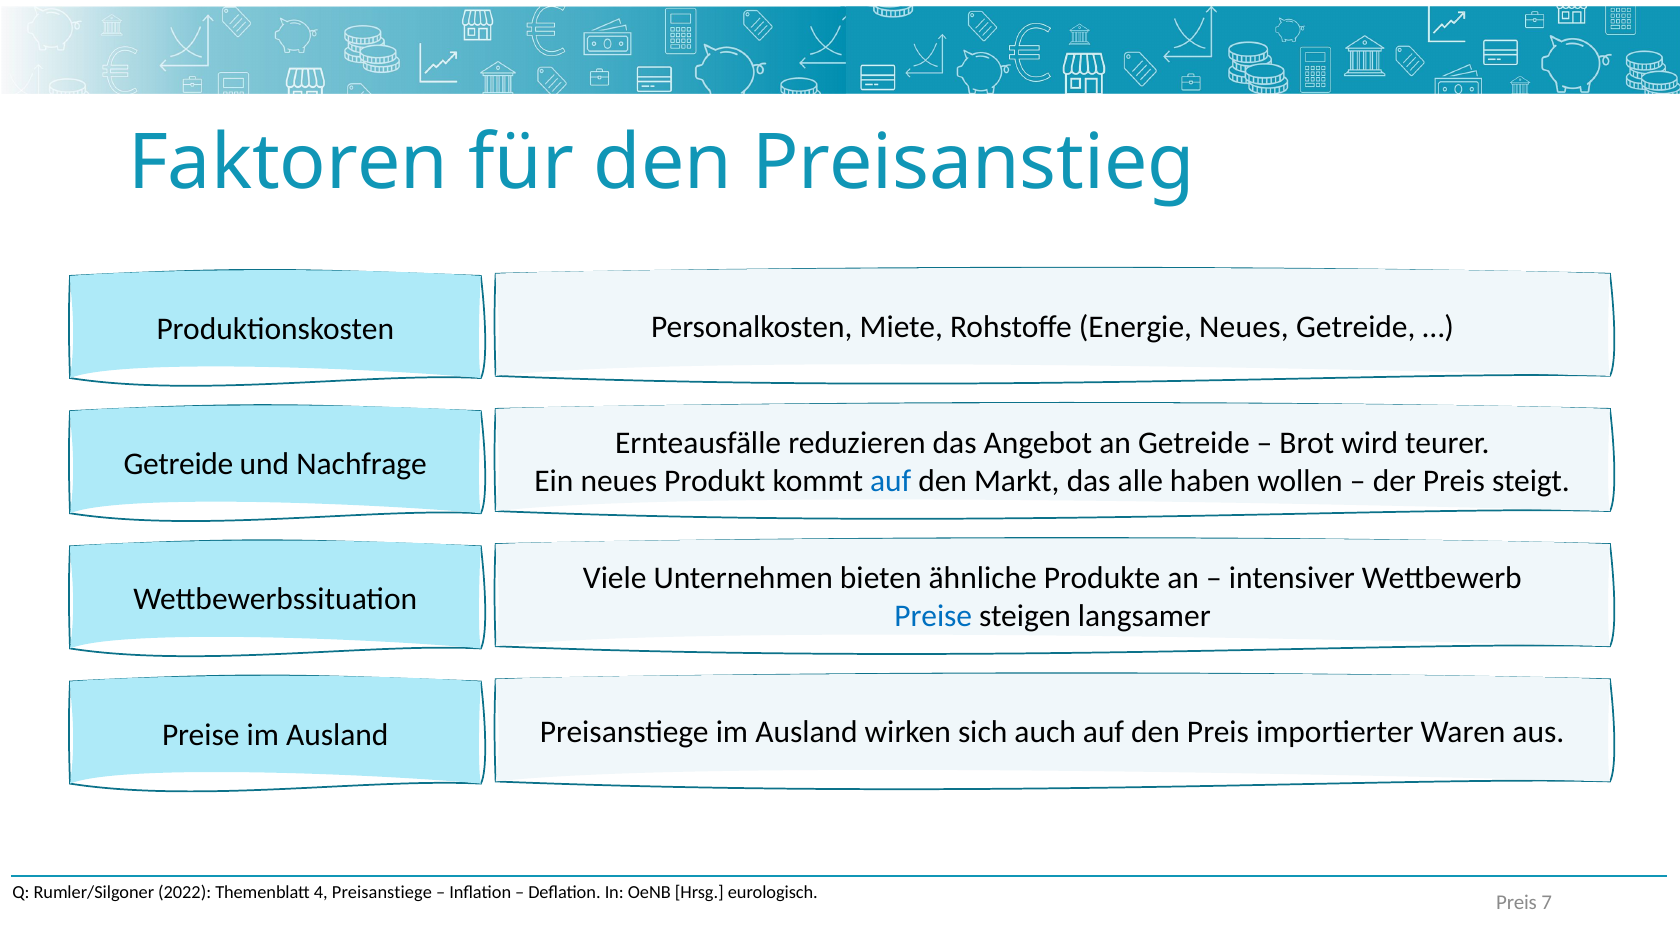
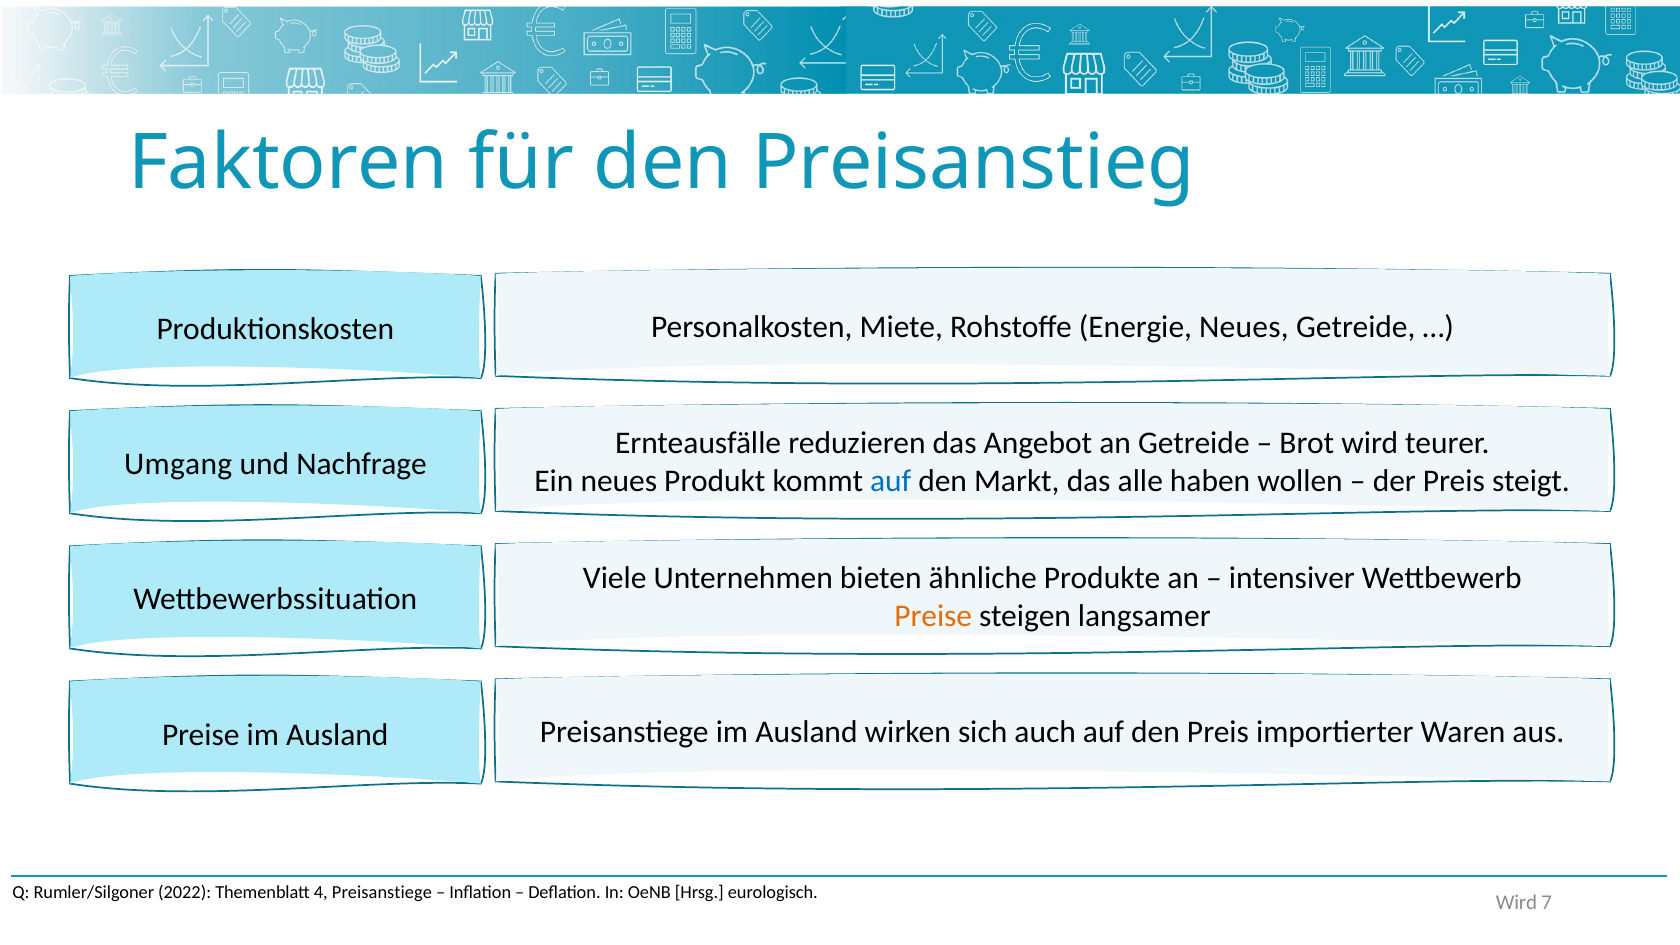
Getreide at (178, 464): Getreide -> Umgang
Preise at (933, 616) colour: blue -> orange
Preis at (1517, 902): Preis -> Wird
